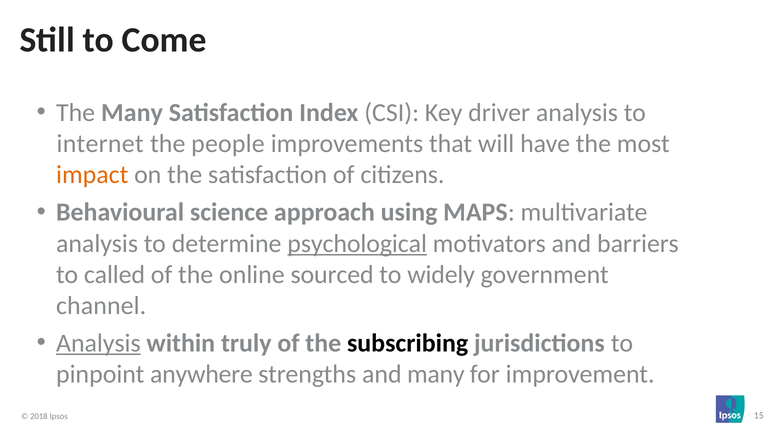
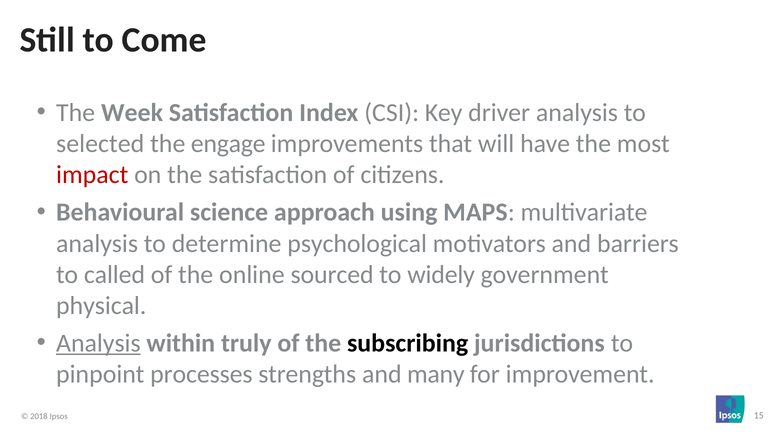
The Many: Many -> Week
internet: internet -> selected
people: people -> engage
impact colour: orange -> red
psychological underline: present -> none
channel: channel -> physical
anywhere: anywhere -> processes
